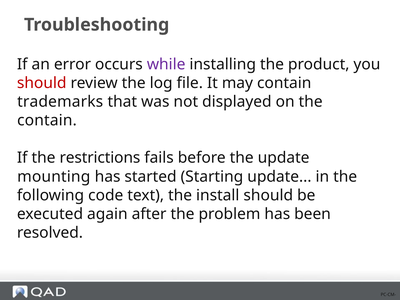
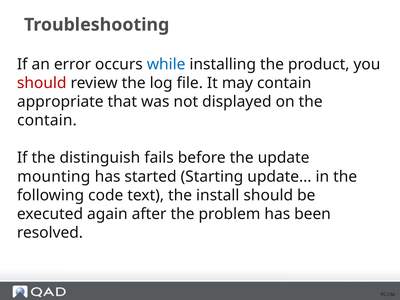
while colour: purple -> blue
trademarks: trademarks -> appropriate
restrictions: restrictions -> distinguish
